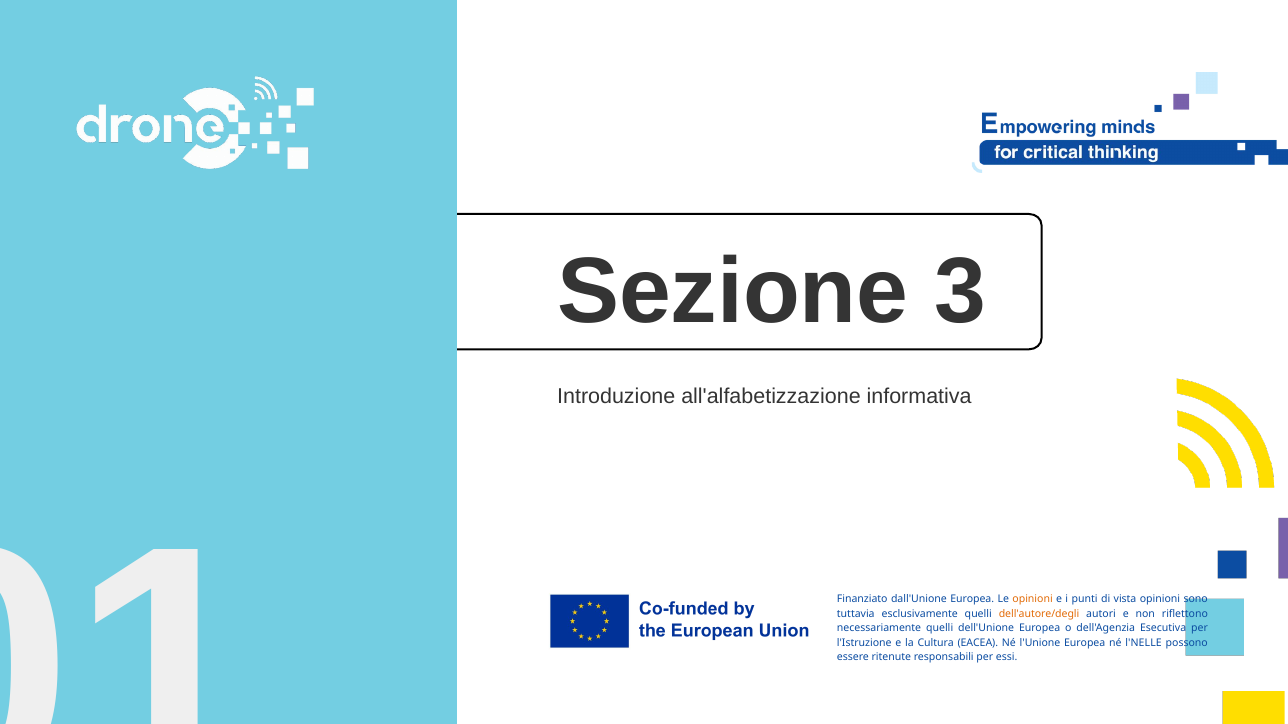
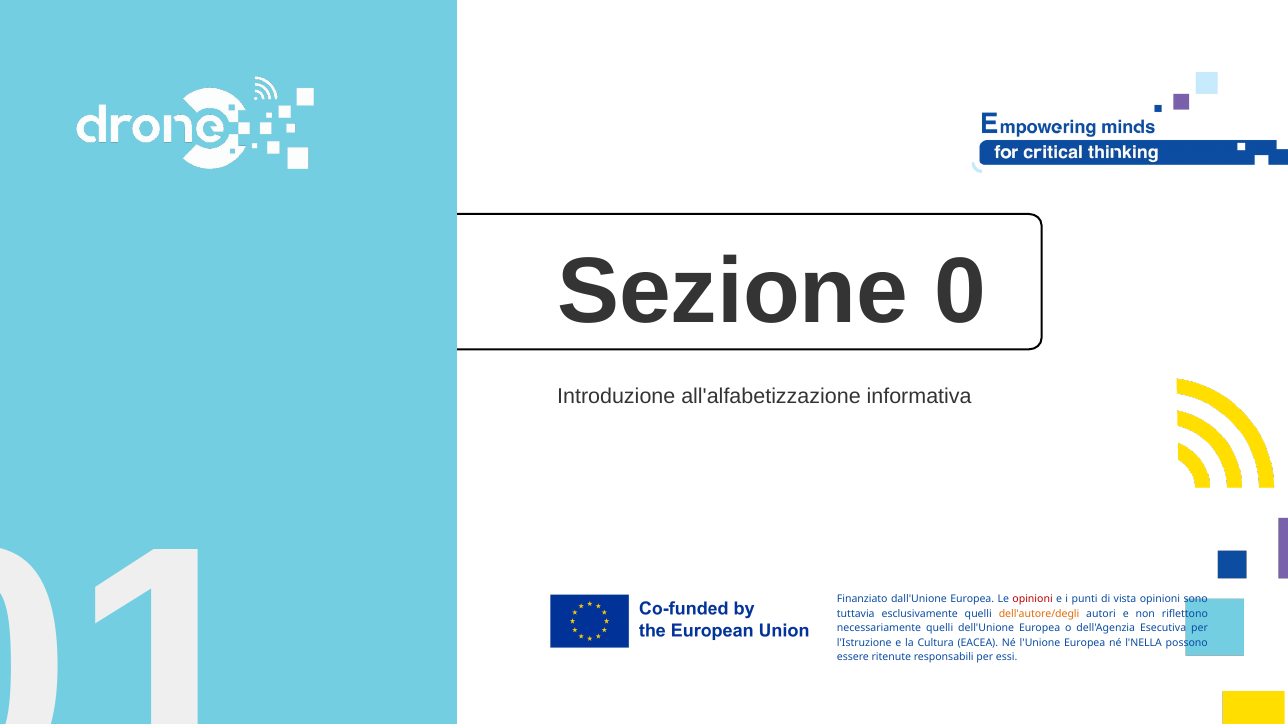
3: 3 -> 0
opinioni at (1033, 599) colour: orange -> red
l'NELLE: l'NELLE -> l'NELLA
